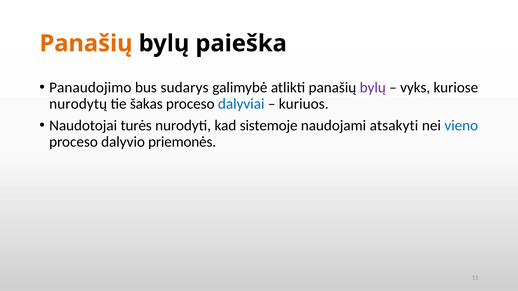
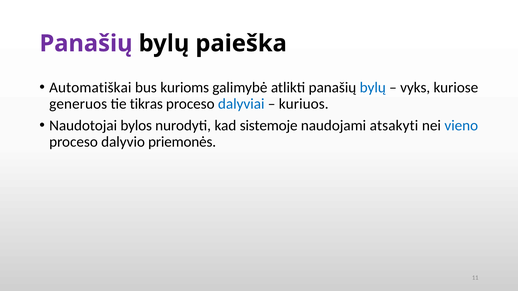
Panašių at (86, 44) colour: orange -> purple
Panaudojimo: Panaudojimo -> Automatiškai
sudarys: sudarys -> kurioms
bylų at (373, 88) colour: purple -> blue
nurodytų: nurodytų -> generuos
šakas: šakas -> tikras
turės: turės -> bylos
